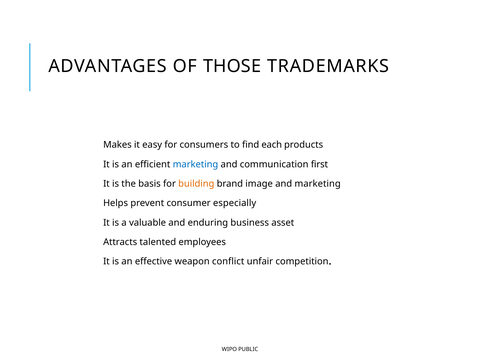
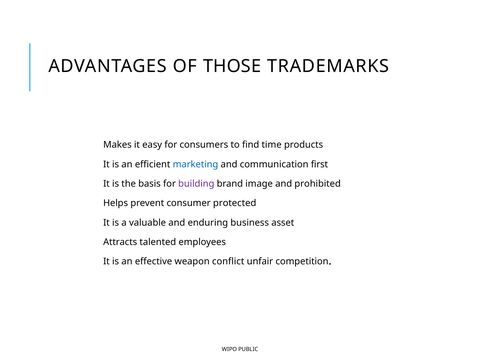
each: each -> time
building colour: orange -> purple
and marketing: marketing -> prohibited
especially: especially -> protected
